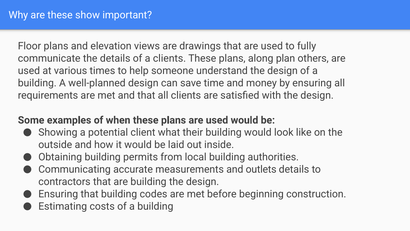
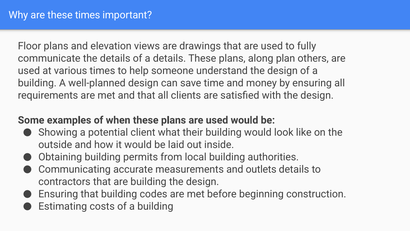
these show: show -> times
a clients: clients -> details
